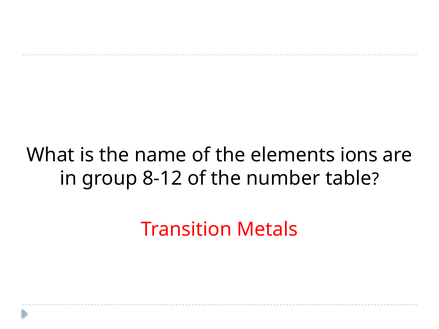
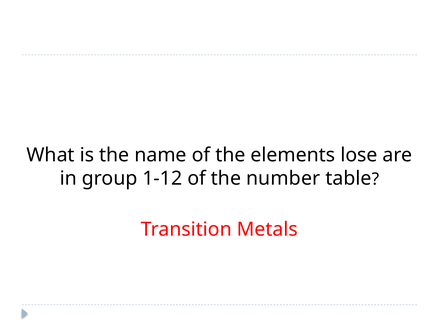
ions: ions -> lose
8-12: 8-12 -> 1-12
